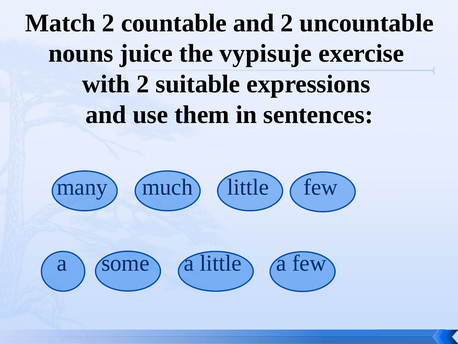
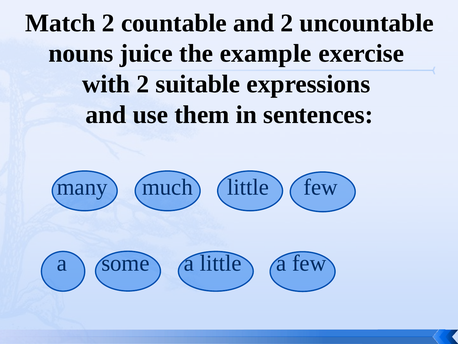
vypisuje: vypisuje -> example
